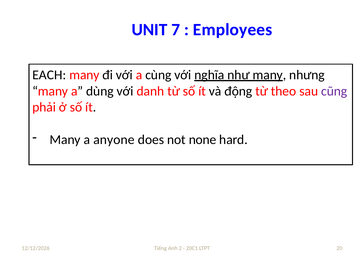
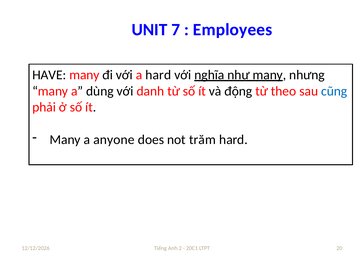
EACH: EACH -> HAVE
a cùng: cùng -> hard
cũng colour: purple -> blue
none: none -> trăm
